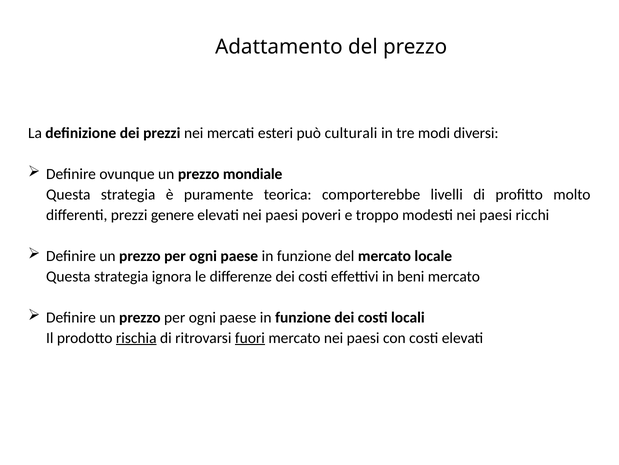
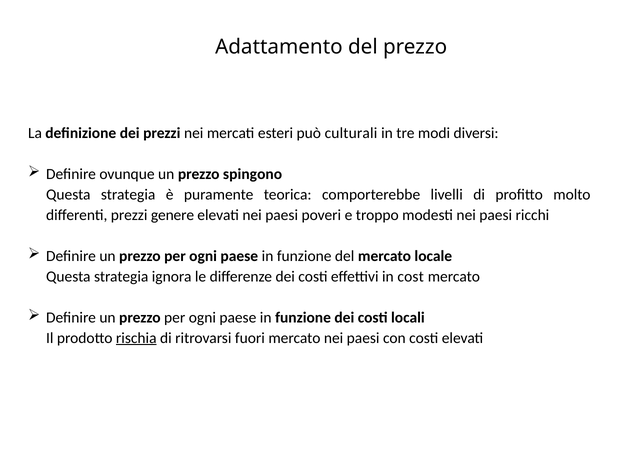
mondiale: mondiale -> spingono
beni: beni -> cost
fuori underline: present -> none
